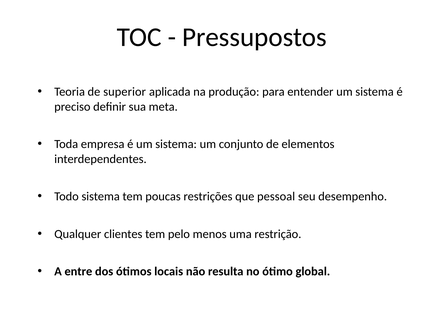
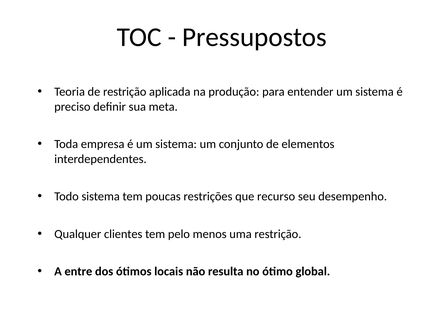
de superior: superior -> restrição
pessoal: pessoal -> recurso
